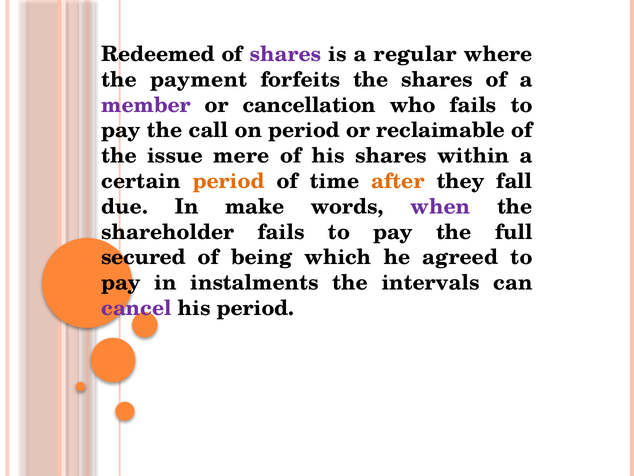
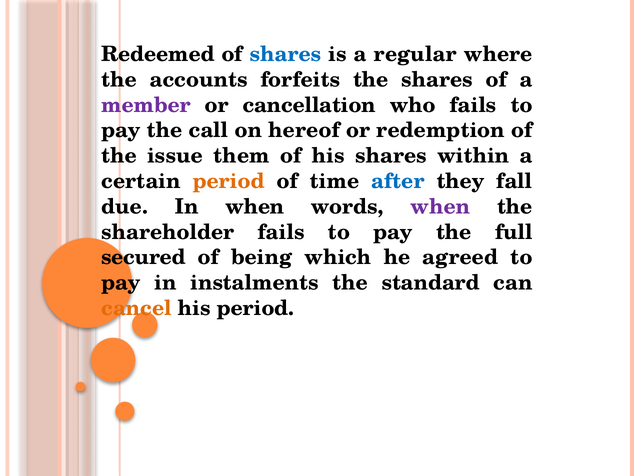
shares at (286, 54) colour: purple -> blue
payment: payment -> accounts
on period: period -> hereof
reclaimable: reclaimable -> redemption
mere: mere -> them
after colour: orange -> blue
In make: make -> when
intervals: intervals -> standard
cancel colour: purple -> orange
